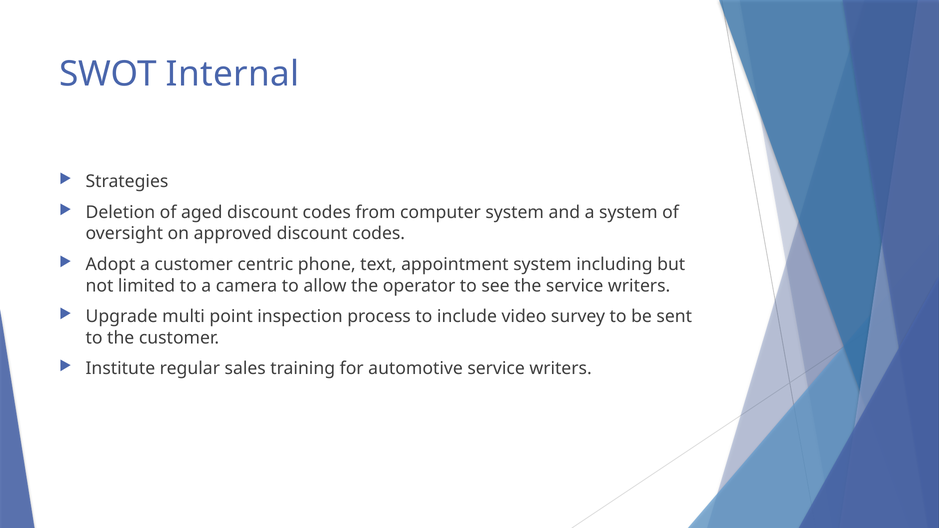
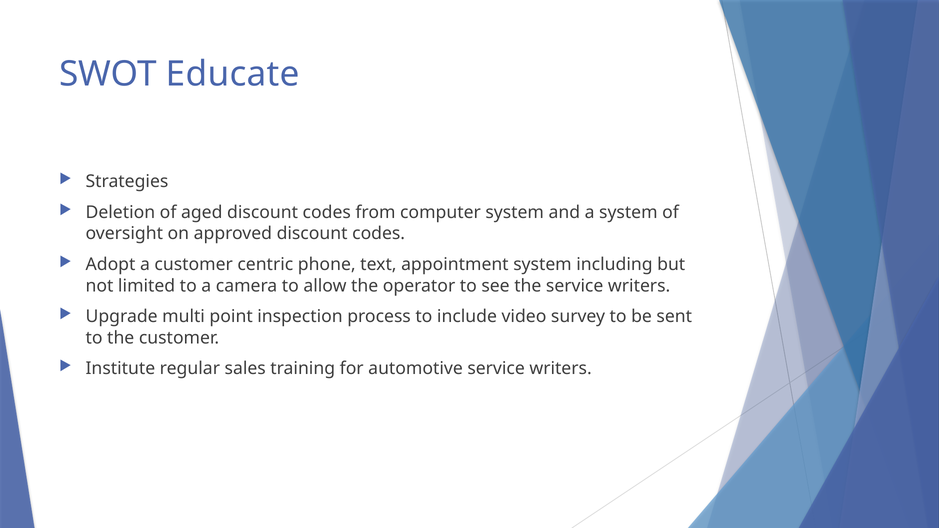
Internal: Internal -> Educate
